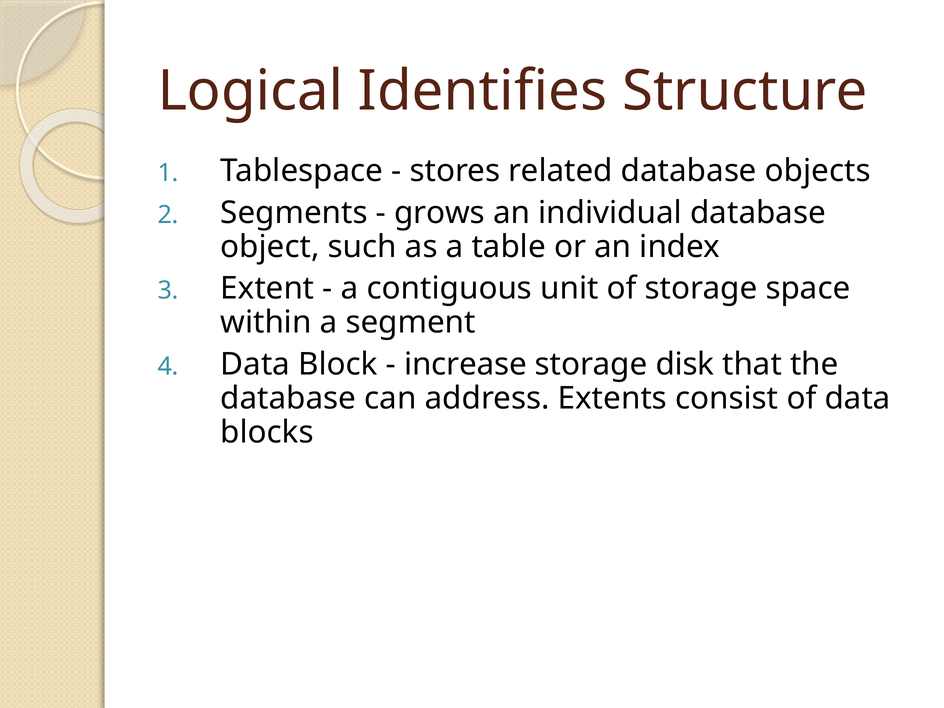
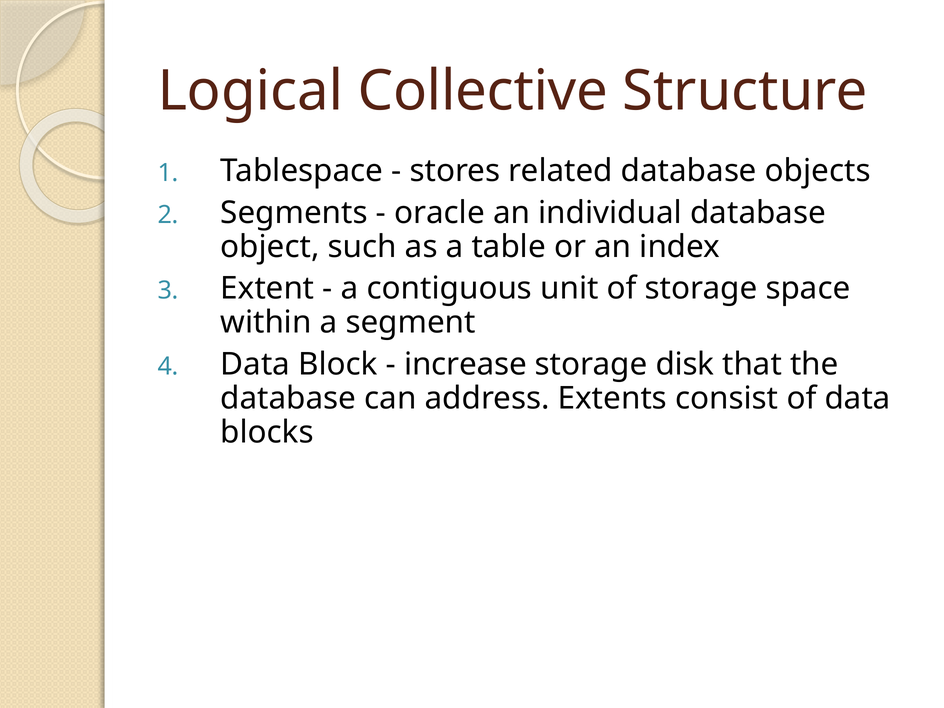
Identifies: Identifies -> Collective
grows: grows -> oracle
